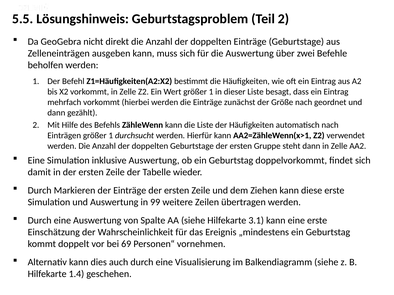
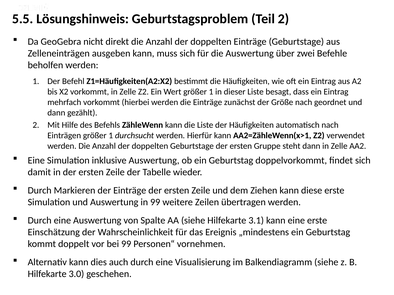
bei 69: 69 -> 99
1.4: 1.4 -> 3.0
